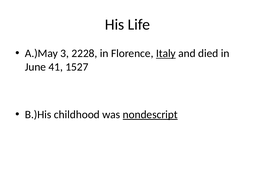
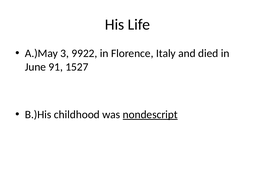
2228: 2228 -> 9922
Italy underline: present -> none
41: 41 -> 91
